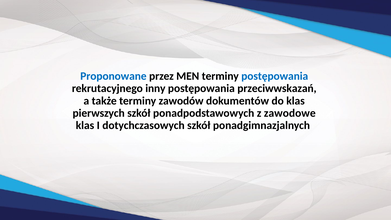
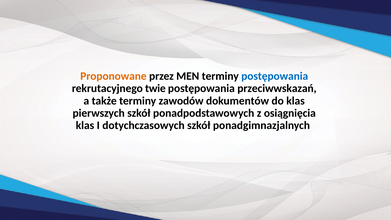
Proponowane colour: blue -> orange
inny: inny -> twie
zawodowe: zawodowe -> osiągnięcia
